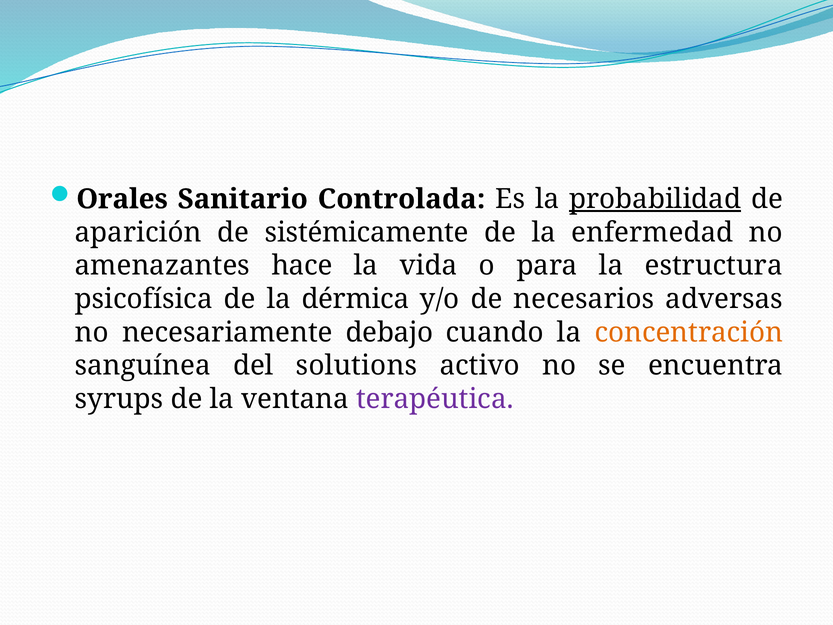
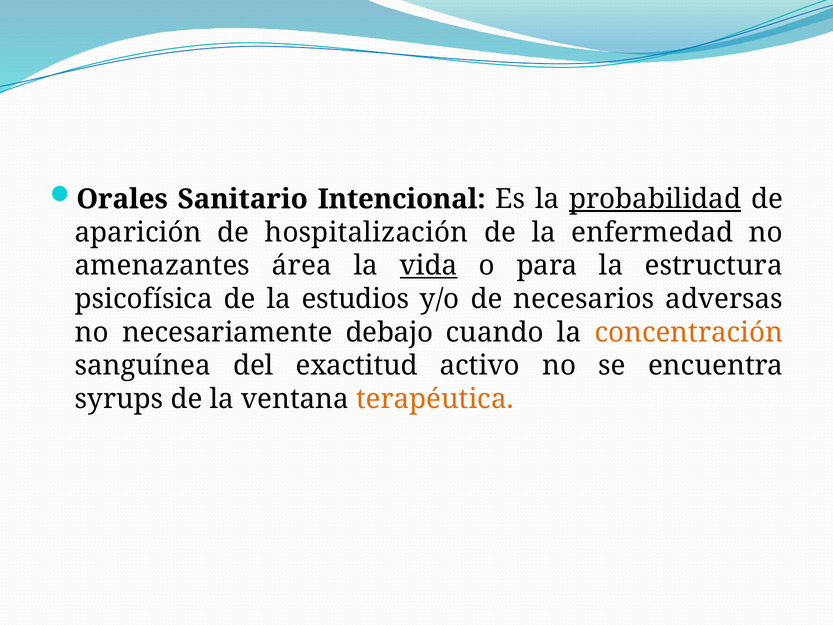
Controlada: Controlada -> Intencional
sistémicamente: sistémicamente -> hospitalización
hace: hace -> área
vida underline: none -> present
dérmica: dérmica -> estudios
solutions: solutions -> exactitud
terapéutica colour: purple -> orange
